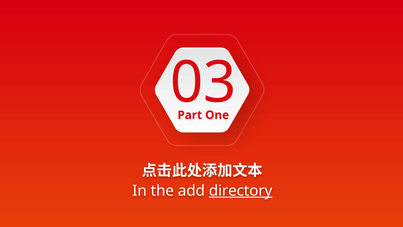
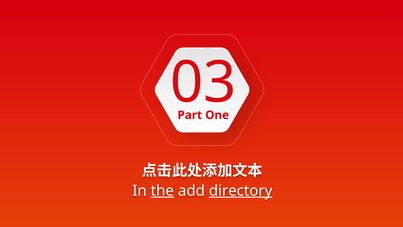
the underline: none -> present
